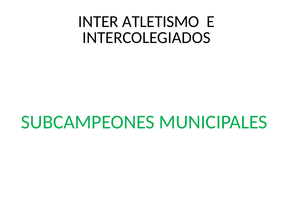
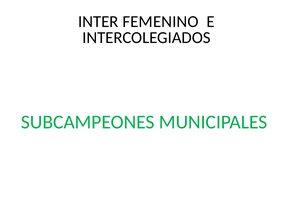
ATLETISMO: ATLETISMO -> FEMENINO
